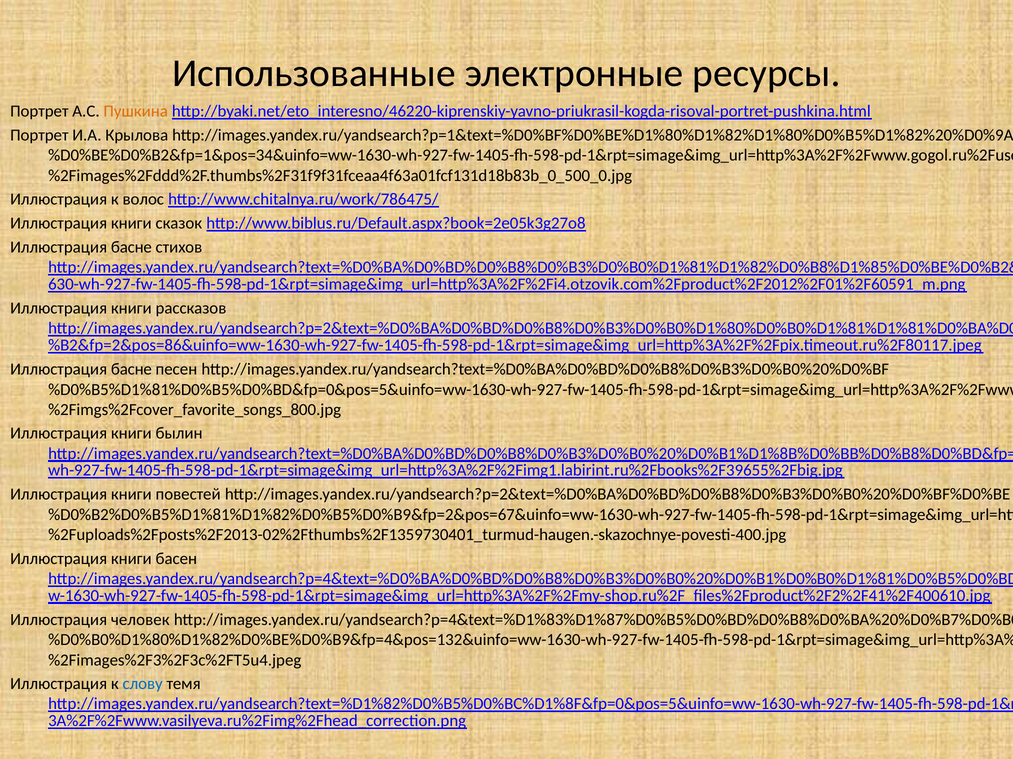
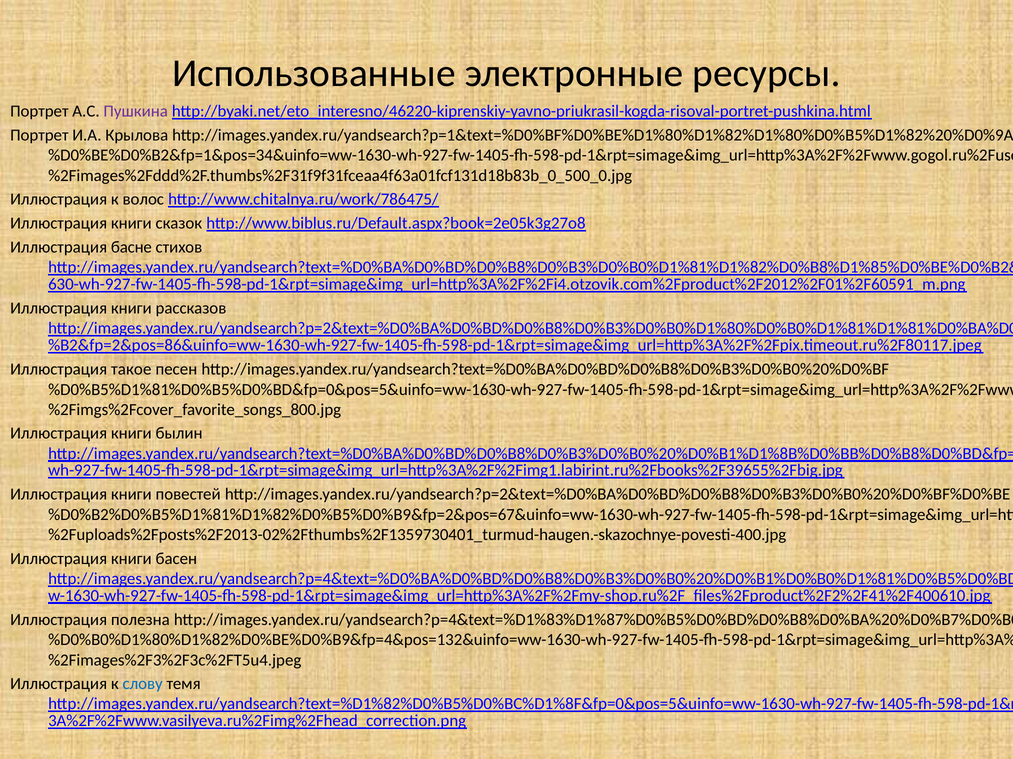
Пушкина colour: orange -> purple
басне at (131, 370): басне -> такое
человек: человек -> полезна
